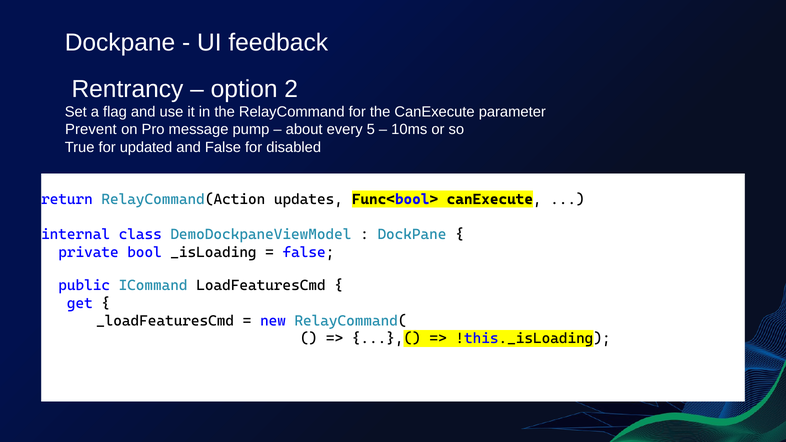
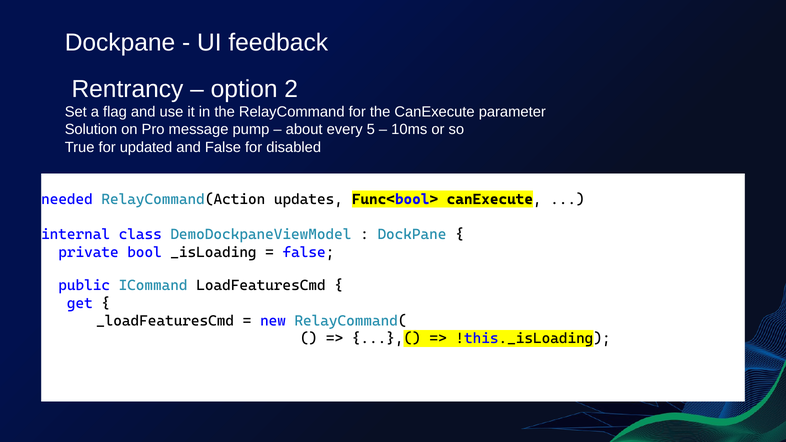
Prevent at (91, 130): Prevent -> Solution
return: return -> needed
